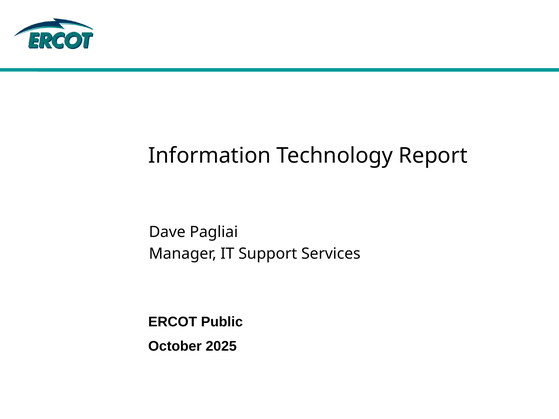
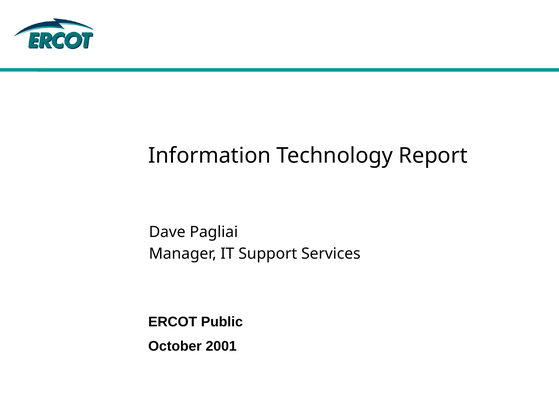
2025: 2025 -> 2001
